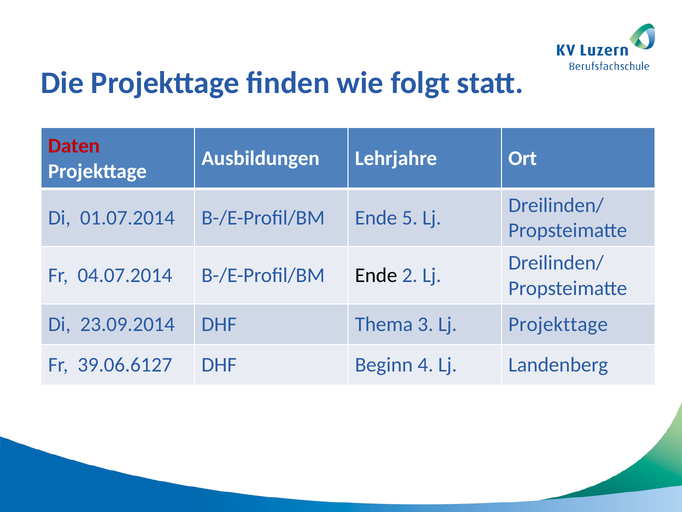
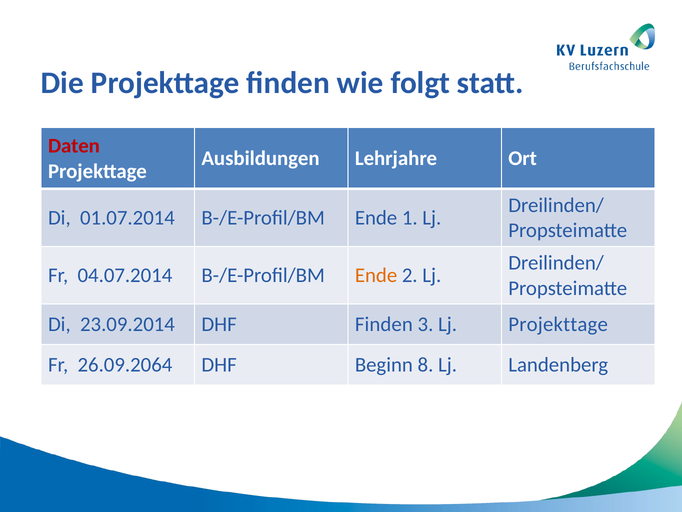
5: 5 -> 1
Ende at (376, 275) colour: black -> orange
DHF Thema: Thema -> Finden
39.06.6127: 39.06.6127 -> 26.09.2064
4: 4 -> 8
